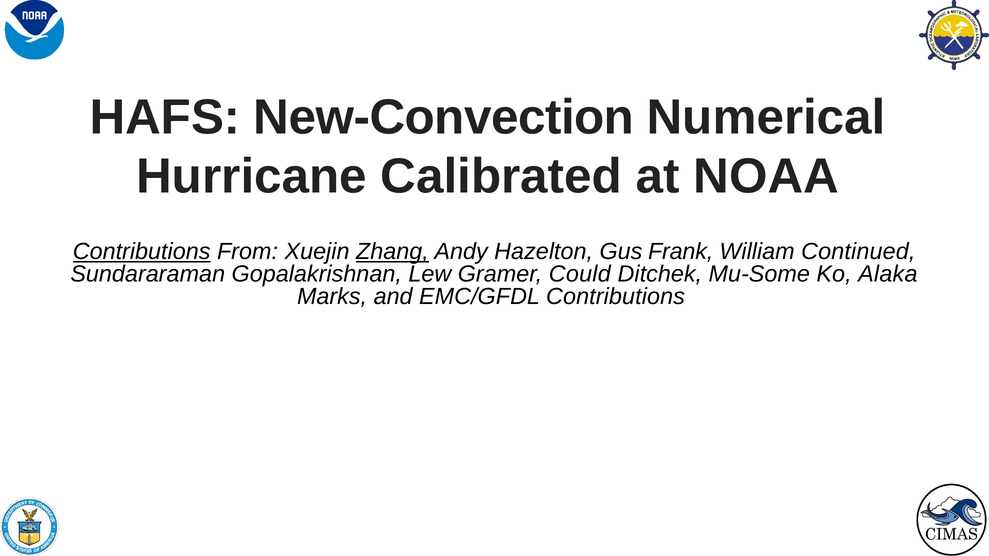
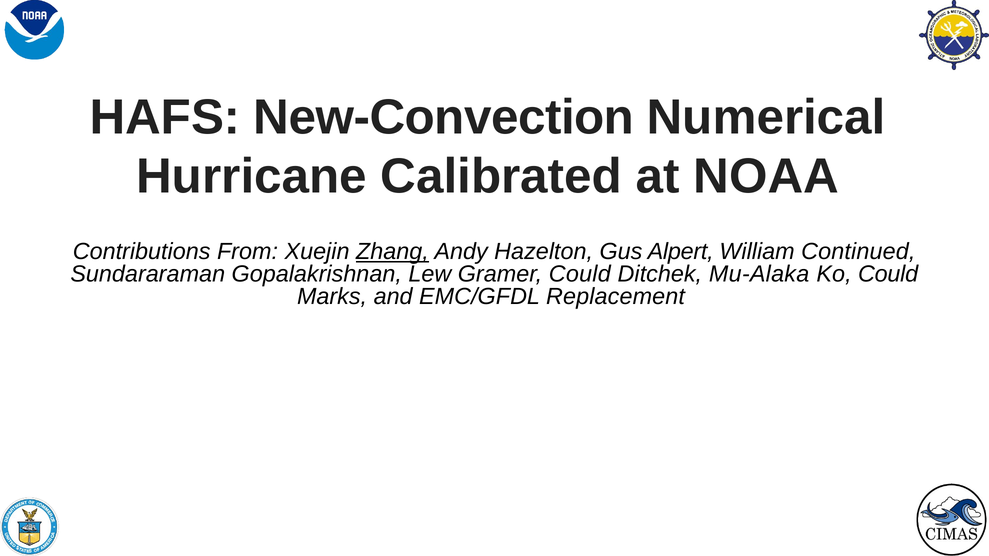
Contributions at (142, 252) underline: present -> none
Frank: Frank -> Alpert
Mu-Some: Mu-Some -> Mu-Alaka
Ko Alaka: Alaka -> Could
EMC/GFDL Contributions: Contributions -> Replacement
